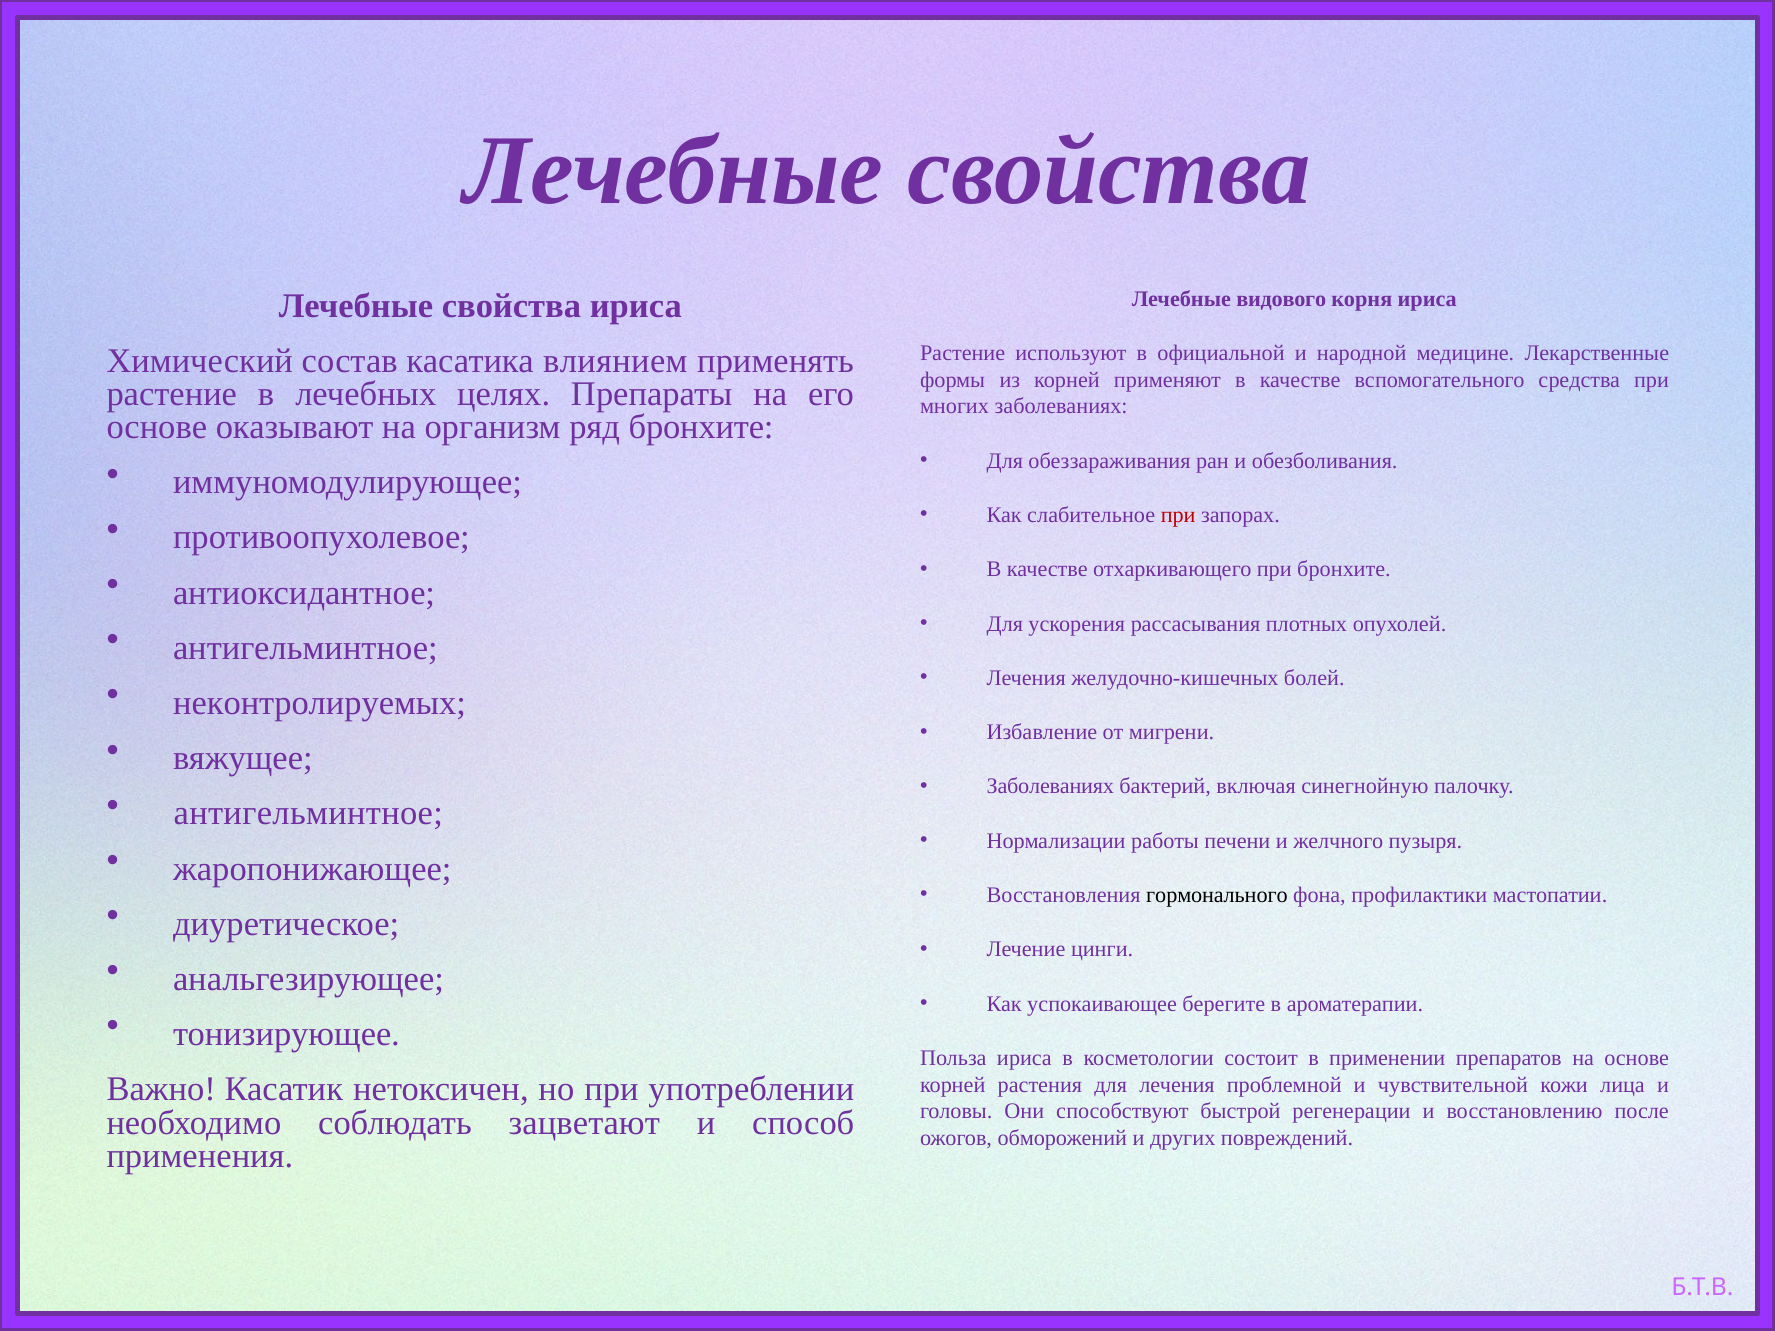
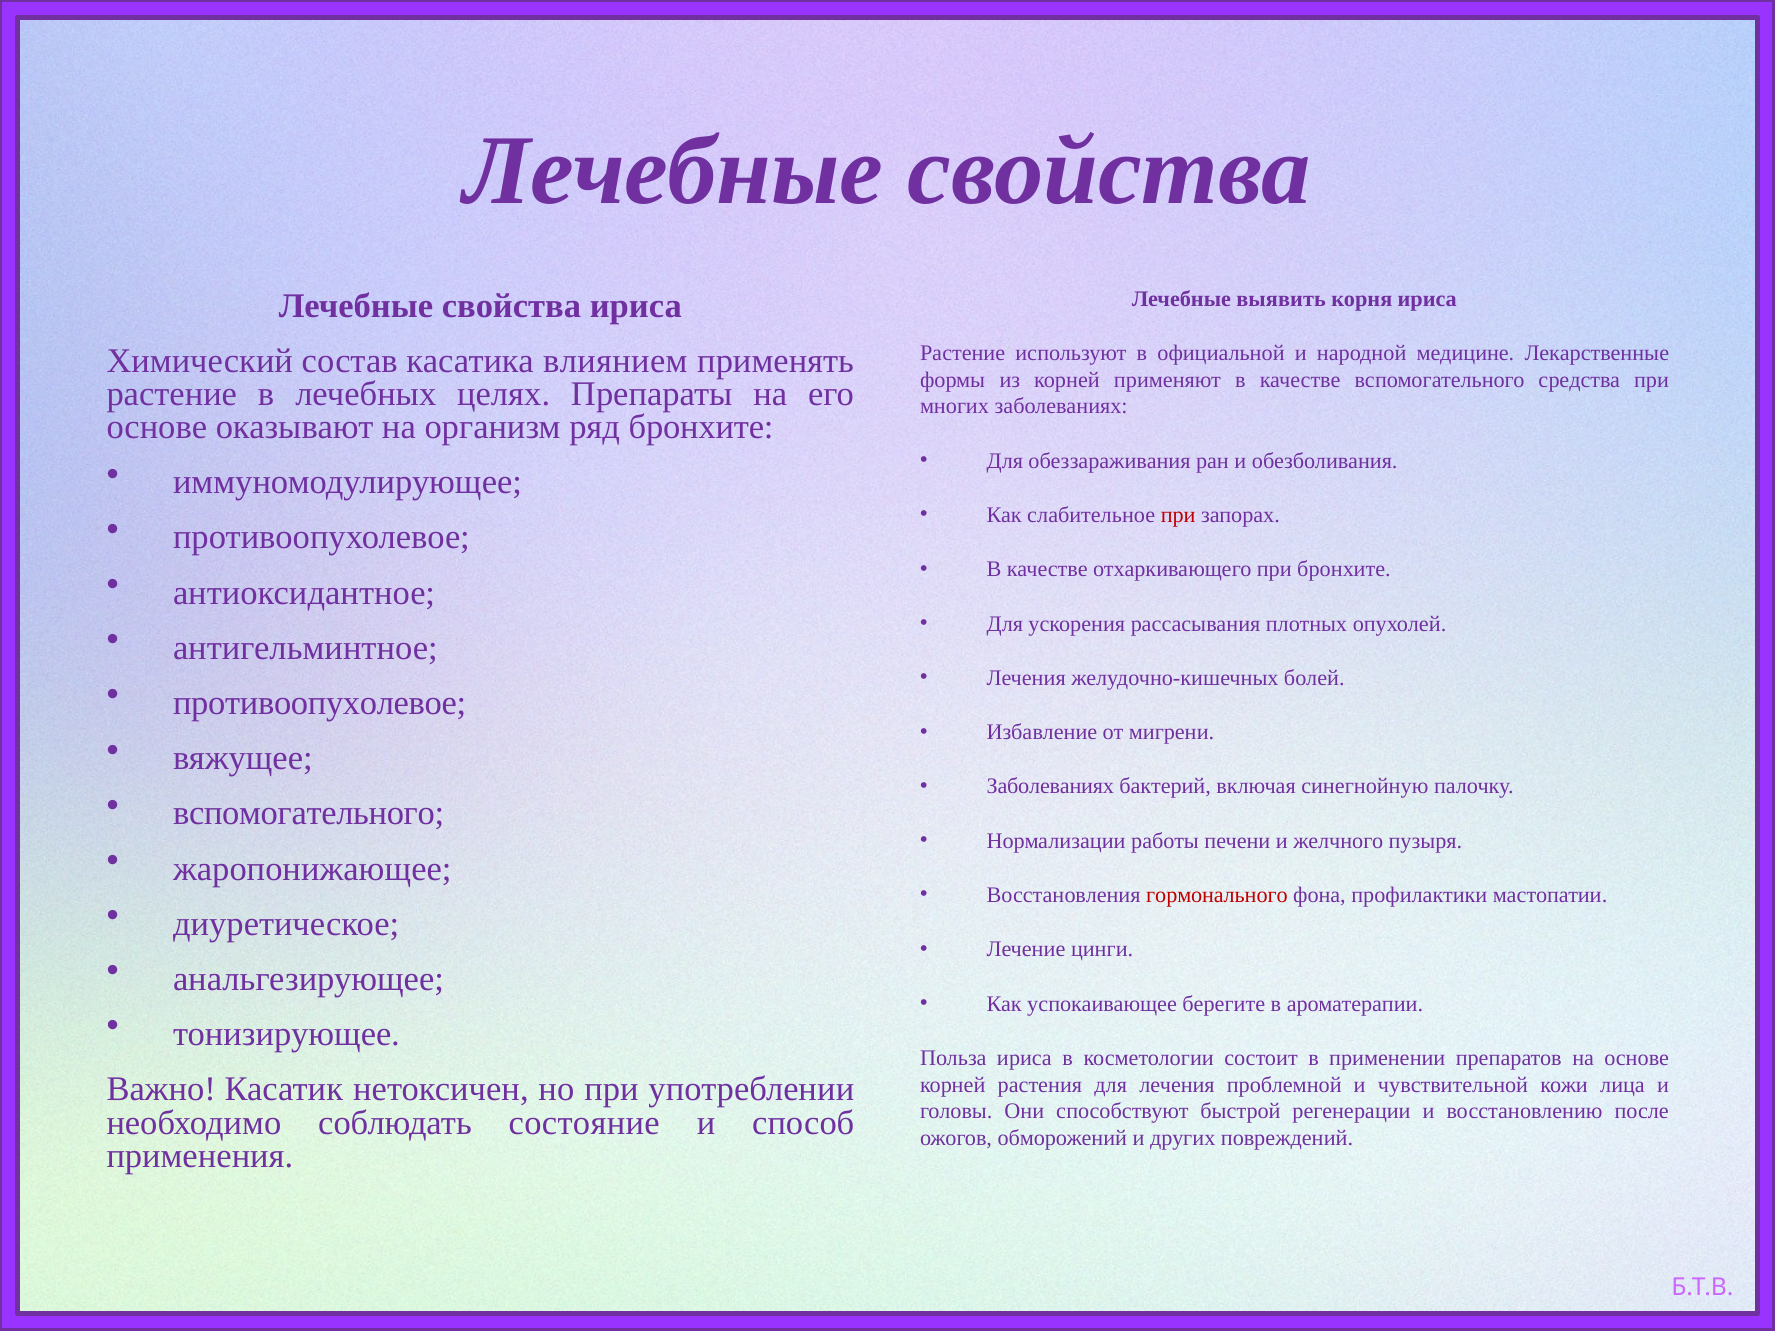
видового: видового -> выявить
неконтролируемых at (319, 703): неконтролируемых -> противоопухолевое
антигельминтное at (308, 814): антигельминтное -> вспомогательного
гормонального colour: black -> red
зацветают: зацветают -> состояние
